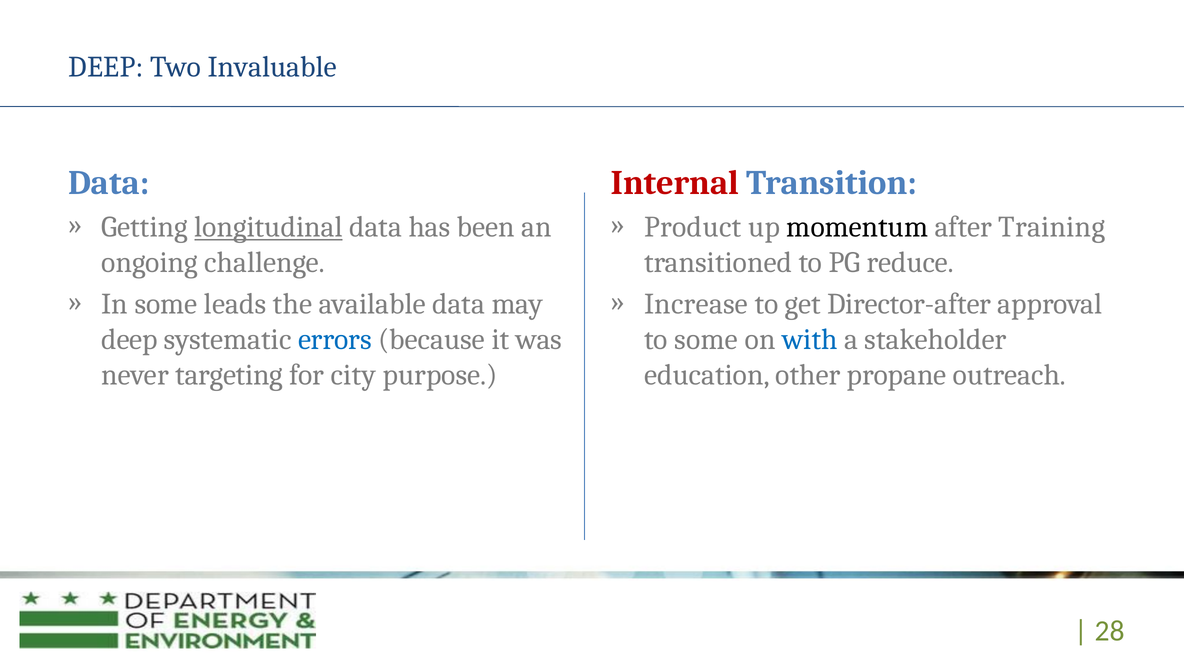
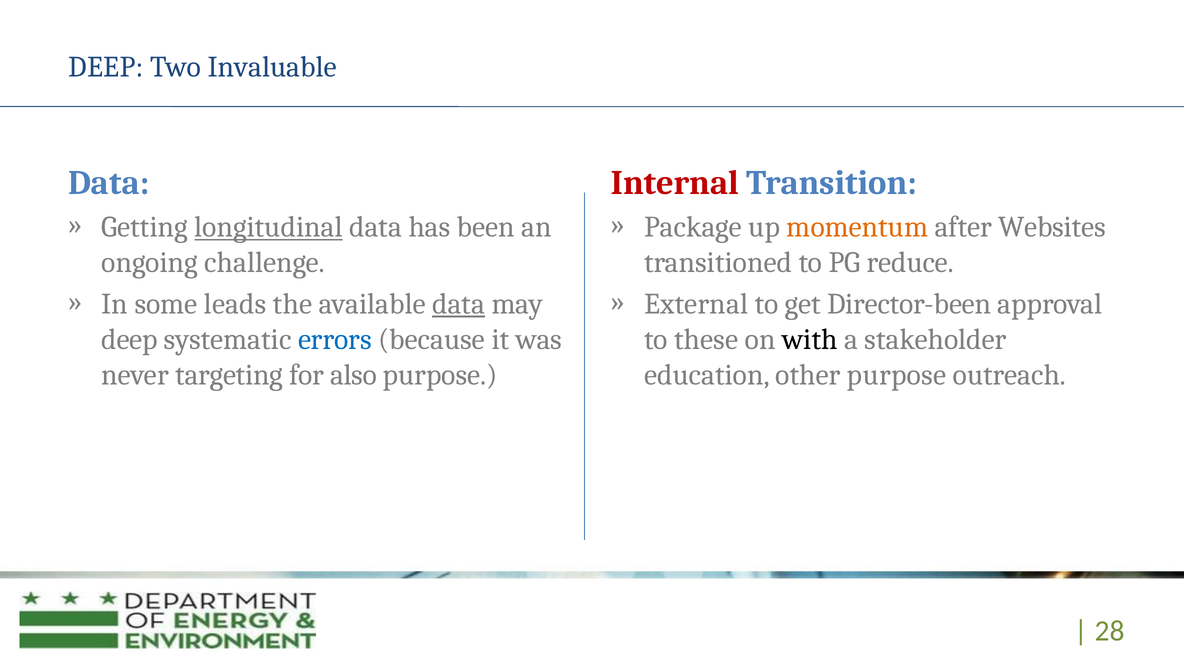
Product: Product -> Package
momentum colour: black -> orange
Training: Training -> Websites
data at (459, 304) underline: none -> present
Increase: Increase -> External
Director-after: Director-after -> Director-been
to some: some -> these
with colour: blue -> black
city: city -> also
other propane: propane -> purpose
